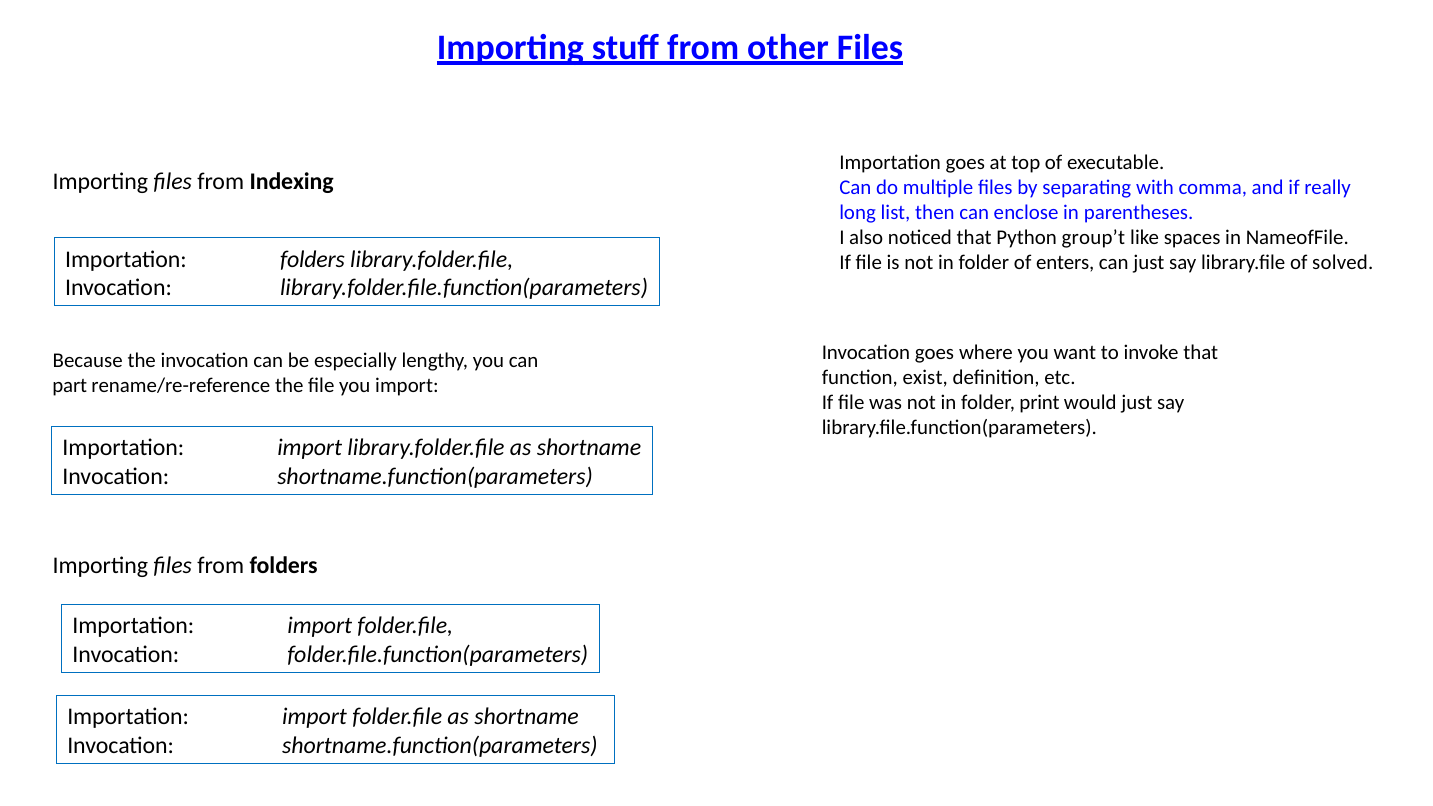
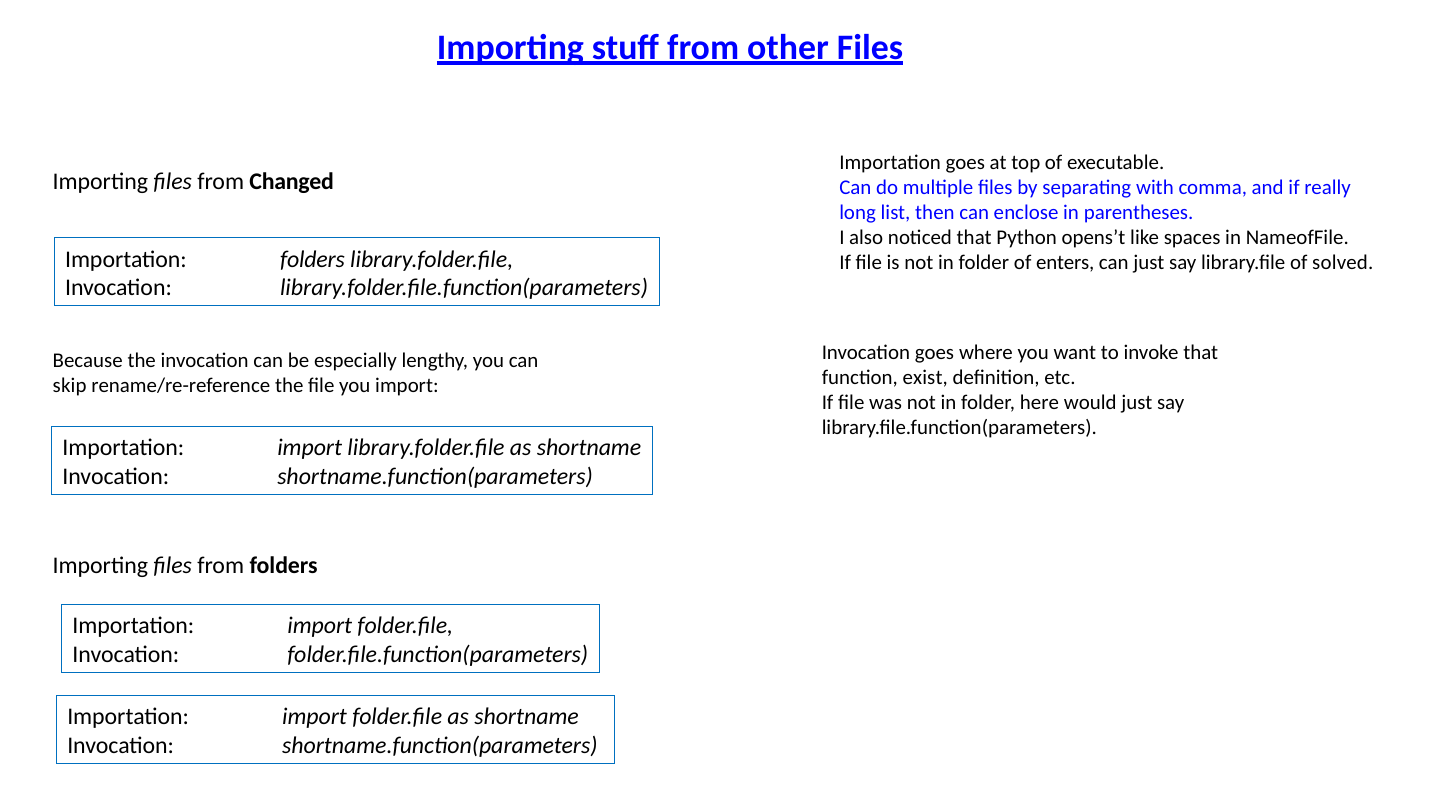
Indexing: Indexing -> Changed
group’t: group’t -> opens’t
part: part -> skip
print: print -> here
